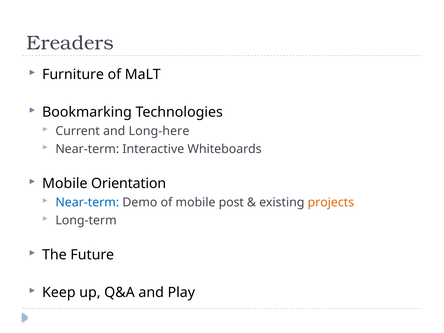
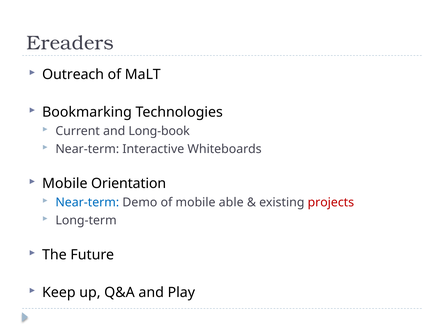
Furniture: Furniture -> Outreach
Long-here: Long-here -> Long-book
post: post -> able
projects colour: orange -> red
